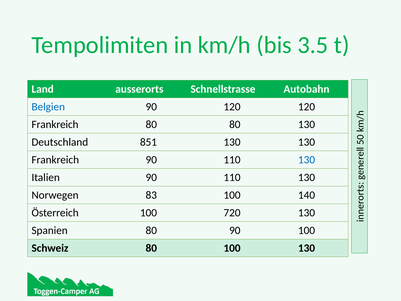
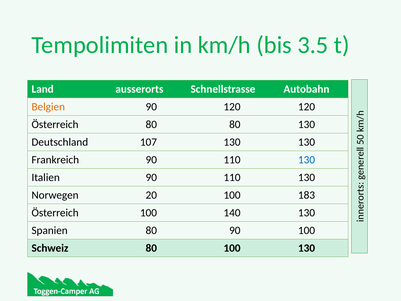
Belgien colour: blue -> orange
Frankreich at (55, 124): Frankreich -> Österreich
851: 851 -> 107
83: 83 -> 20
140: 140 -> 183
720: 720 -> 140
